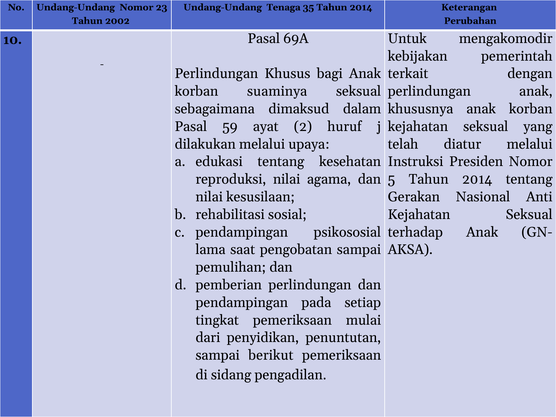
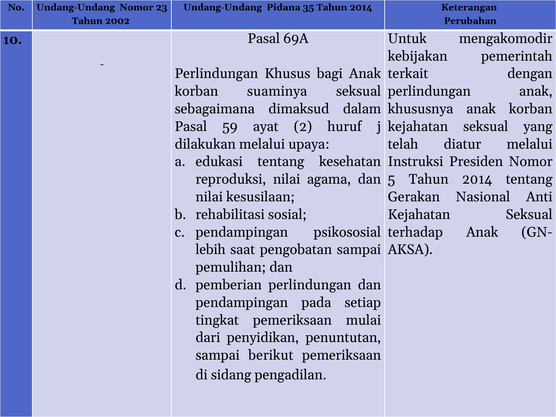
Tenaga: Tenaga -> Pidana
lama: lama -> lebih
